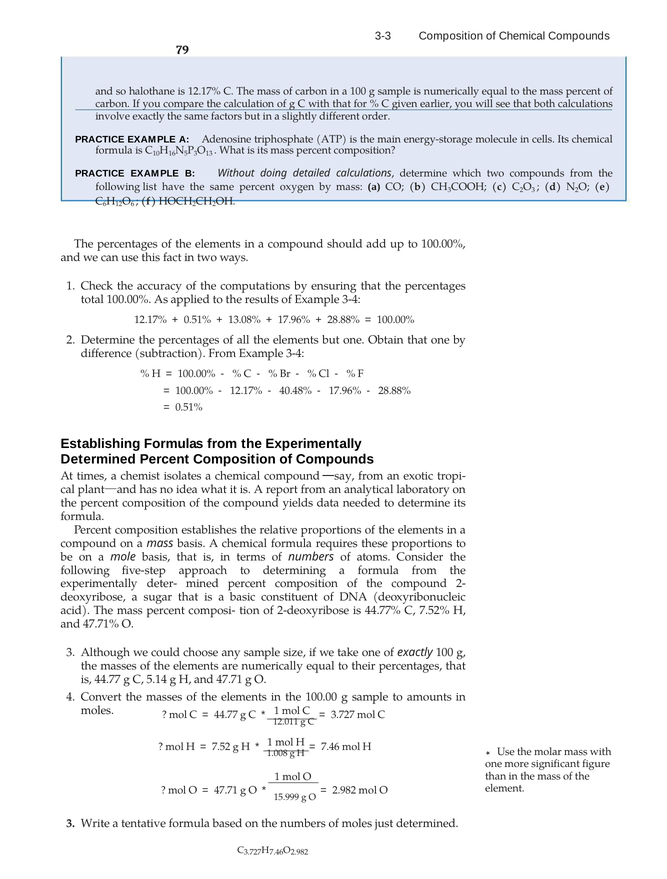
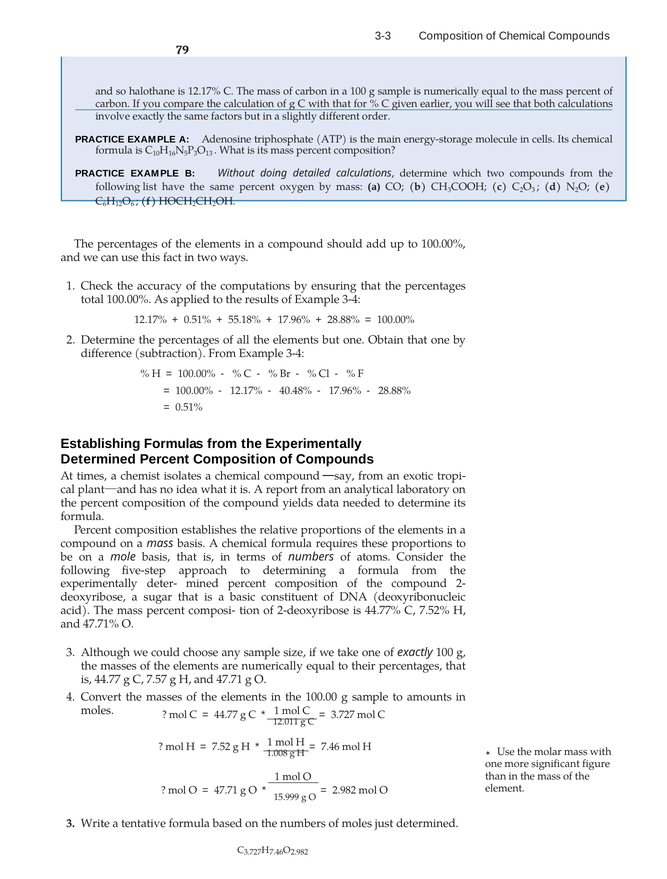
13.08%: 13.08% -> 55.18%
5.14: 5.14 -> 7.57
